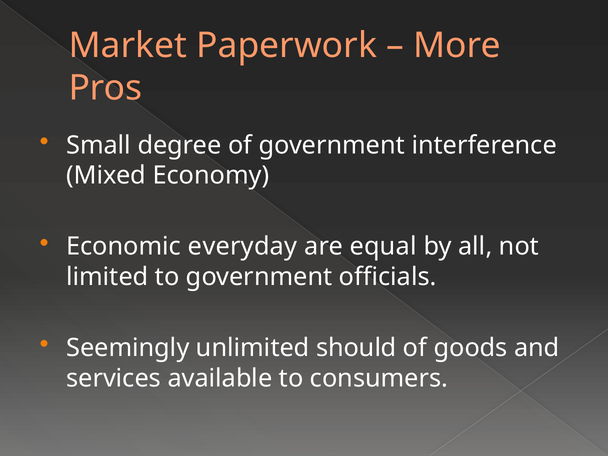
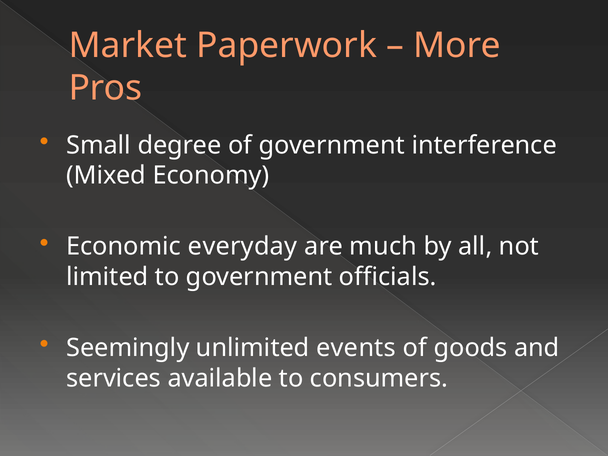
equal: equal -> much
should: should -> events
